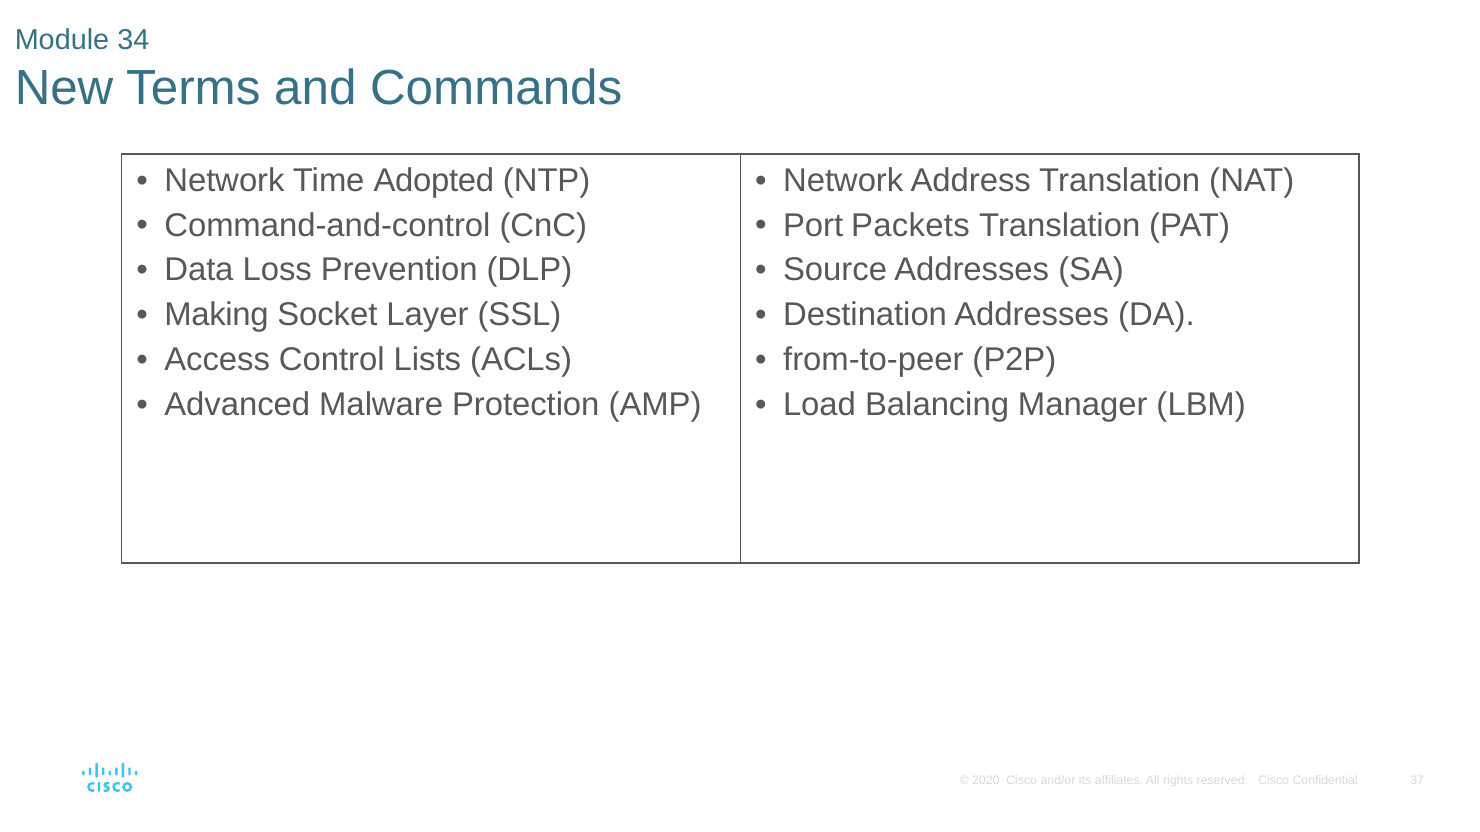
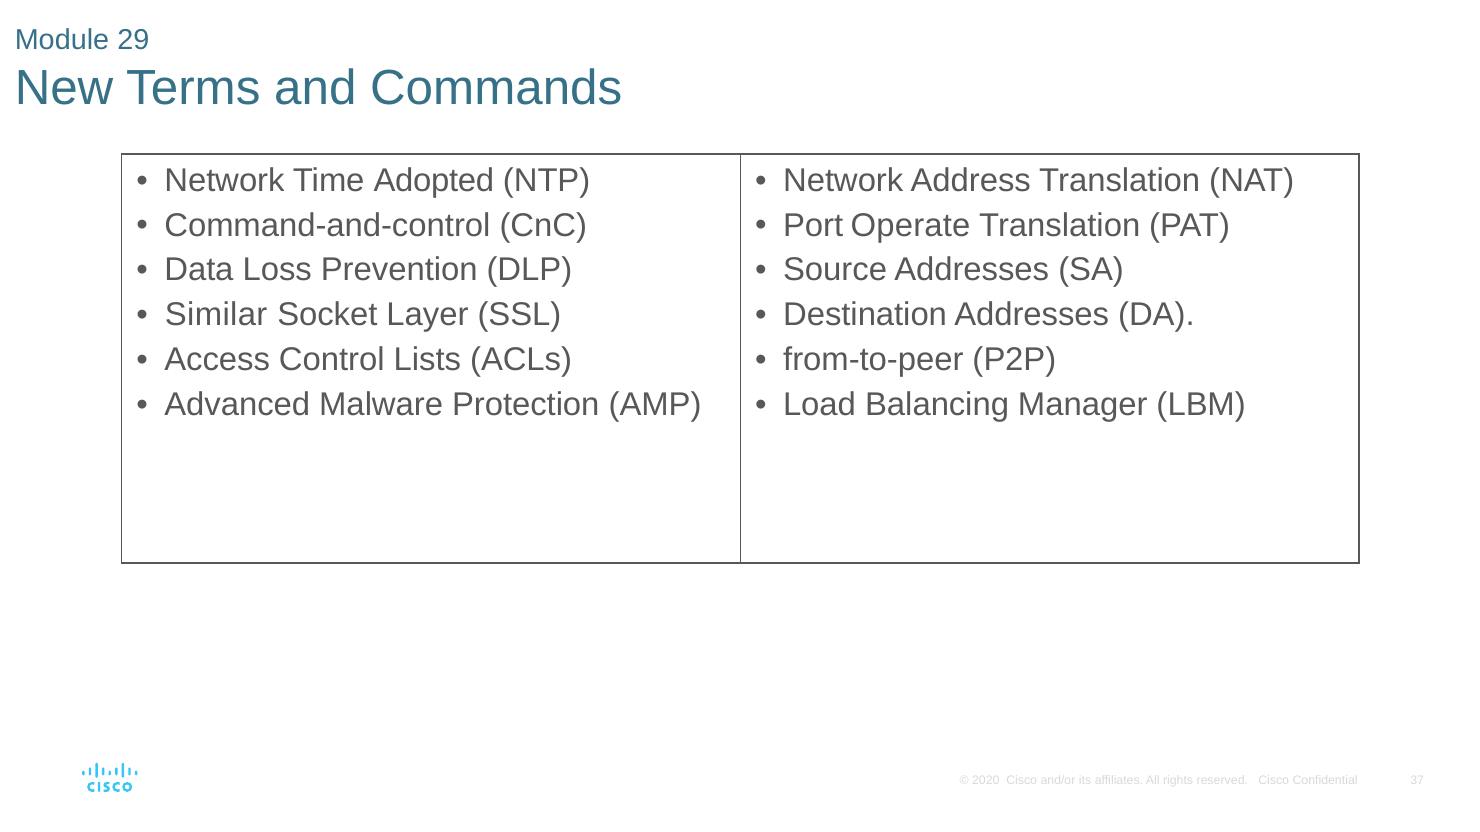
34: 34 -> 29
Packets: Packets -> Operate
Making: Making -> Similar
